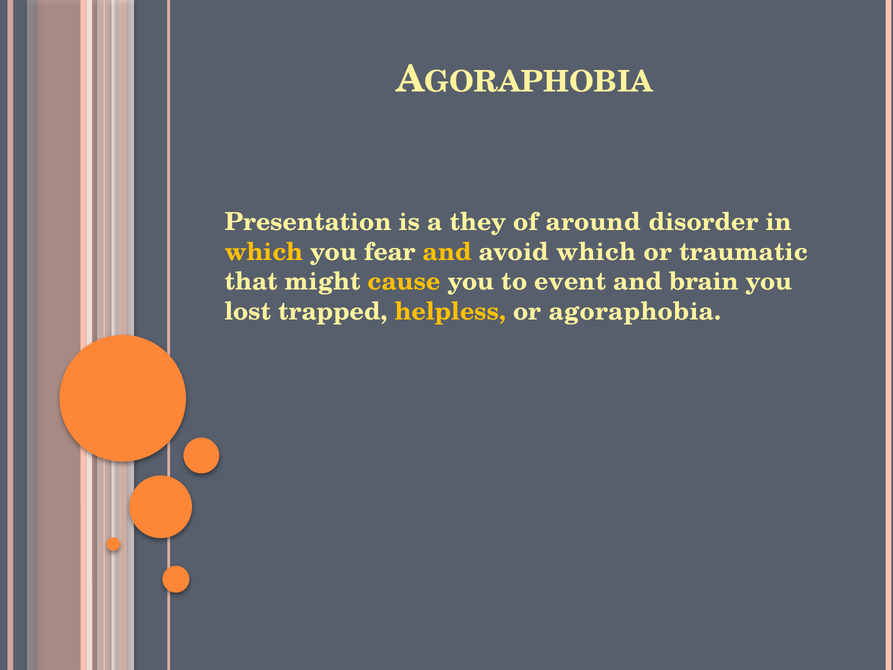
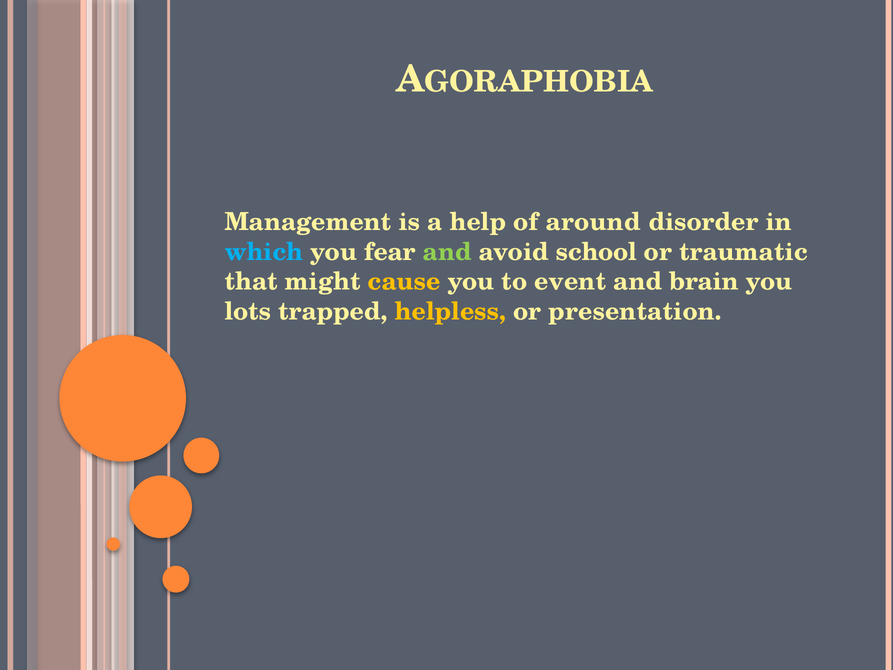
Presentation: Presentation -> Management
they: they -> help
which at (264, 252) colour: yellow -> light blue
and at (447, 252) colour: yellow -> light green
avoid which: which -> school
lost: lost -> lots
agoraphobia: agoraphobia -> presentation
